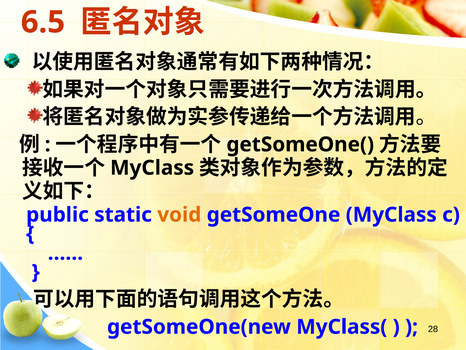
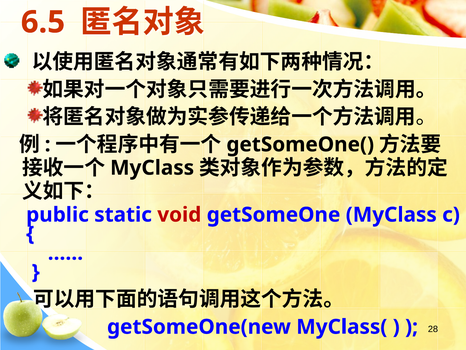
void colour: orange -> red
